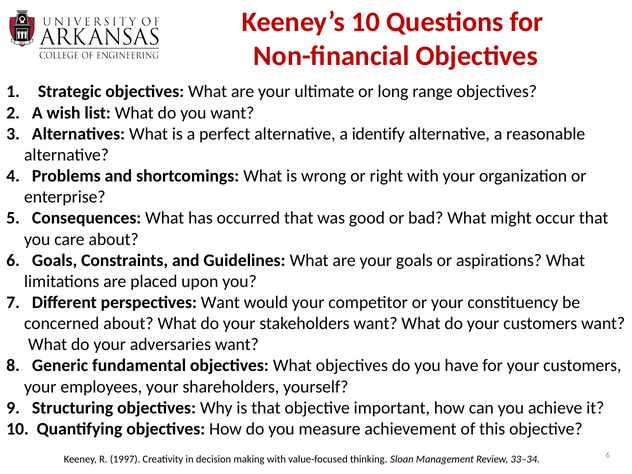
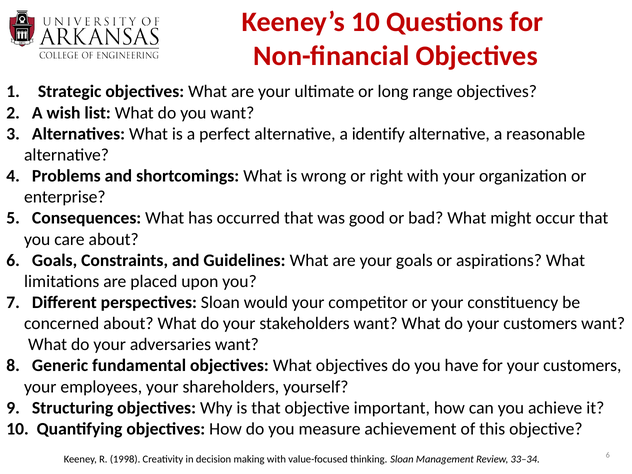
perspectives Want: Want -> Sloan
1997: 1997 -> 1998
